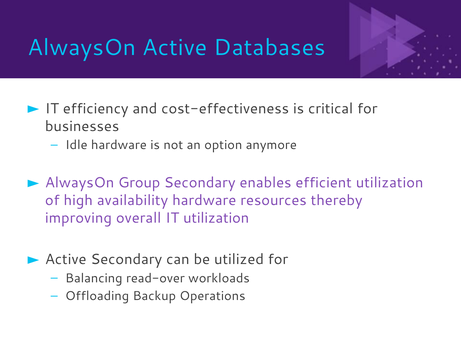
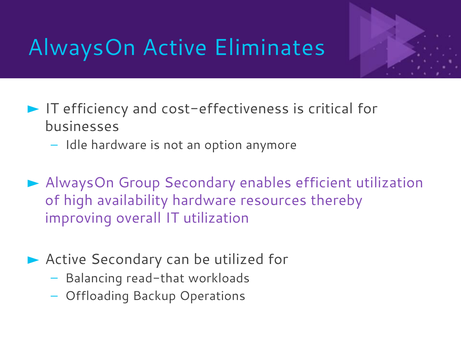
Databases: Databases -> Eliminates
read-over: read-over -> read-that
